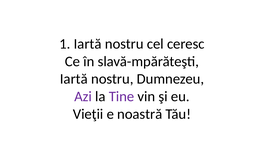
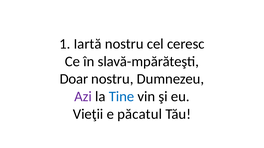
Iartă at (74, 79): Iartă -> Doar
Tine colour: purple -> blue
noastră: noastră -> păcatul
